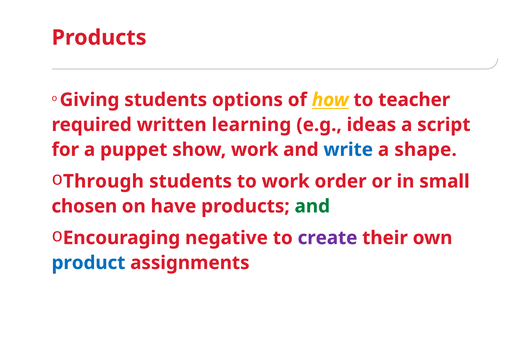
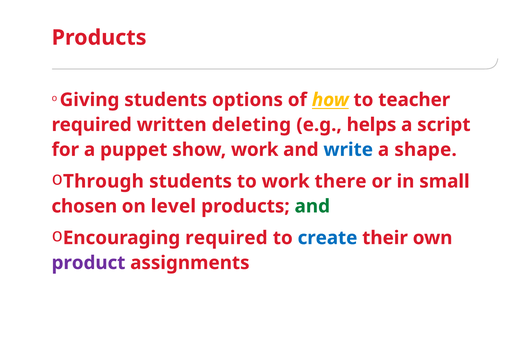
learning: learning -> deleting
ideas: ideas -> helps
order: order -> there
have: have -> level
Encouraging negative: negative -> required
create colour: purple -> blue
product colour: blue -> purple
